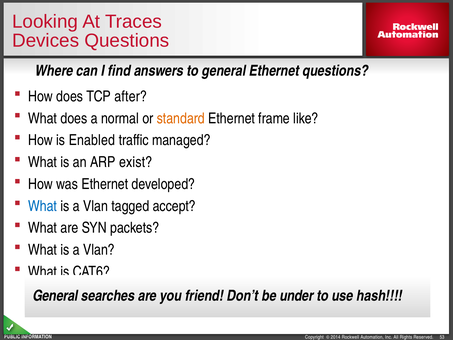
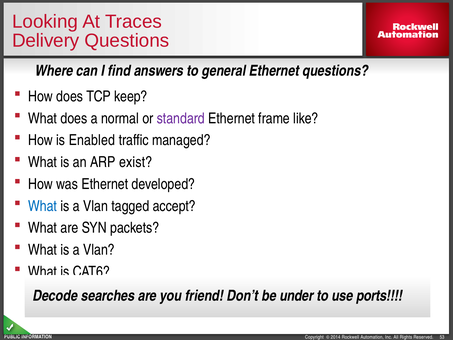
Devices: Devices -> Delivery
after: after -> keep
standard colour: orange -> purple
General at (55, 296): General -> Decode
hash: hash -> ports
